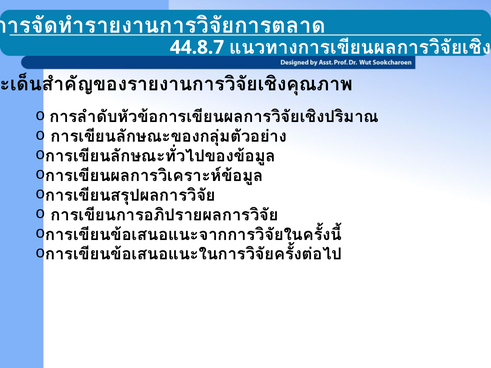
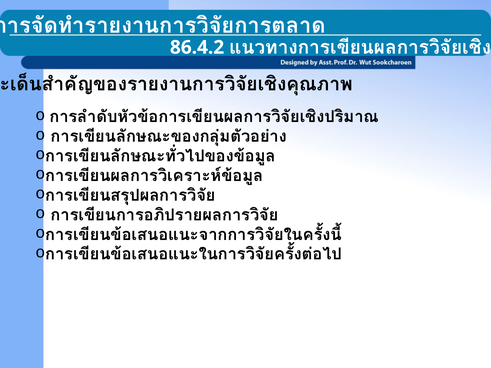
44.8.7: 44.8.7 -> 86.4.2
